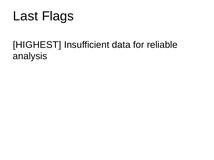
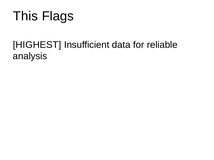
Last: Last -> This
